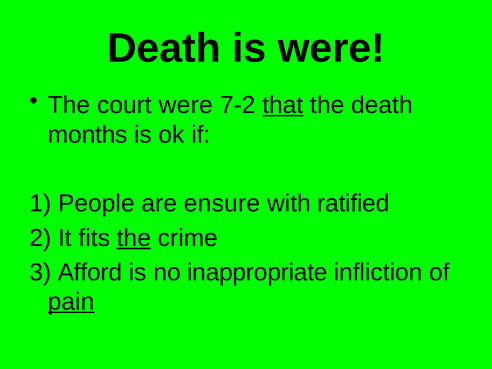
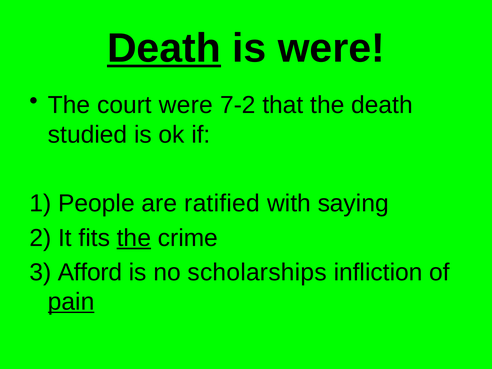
Death at (164, 48) underline: none -> present
that underline: present -> none
months: months -> studied
ensure: ensure -> ratified
ratified: ratified -> saying
inappropriate: inappropriate -> scholarships
